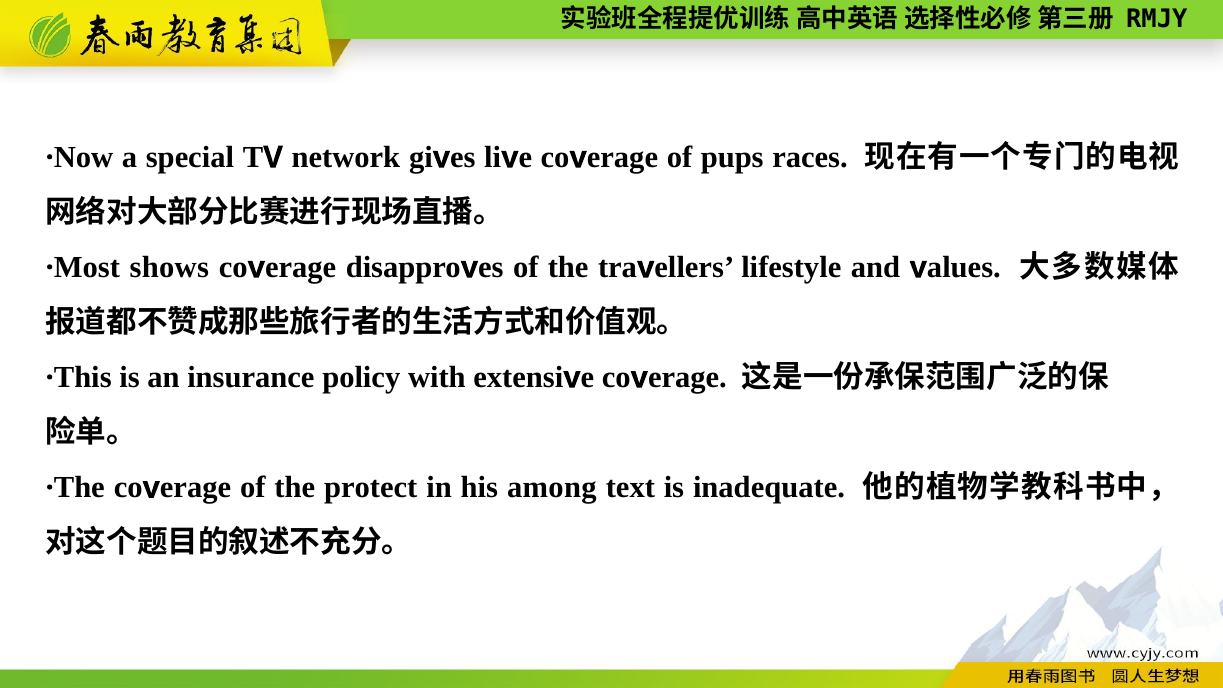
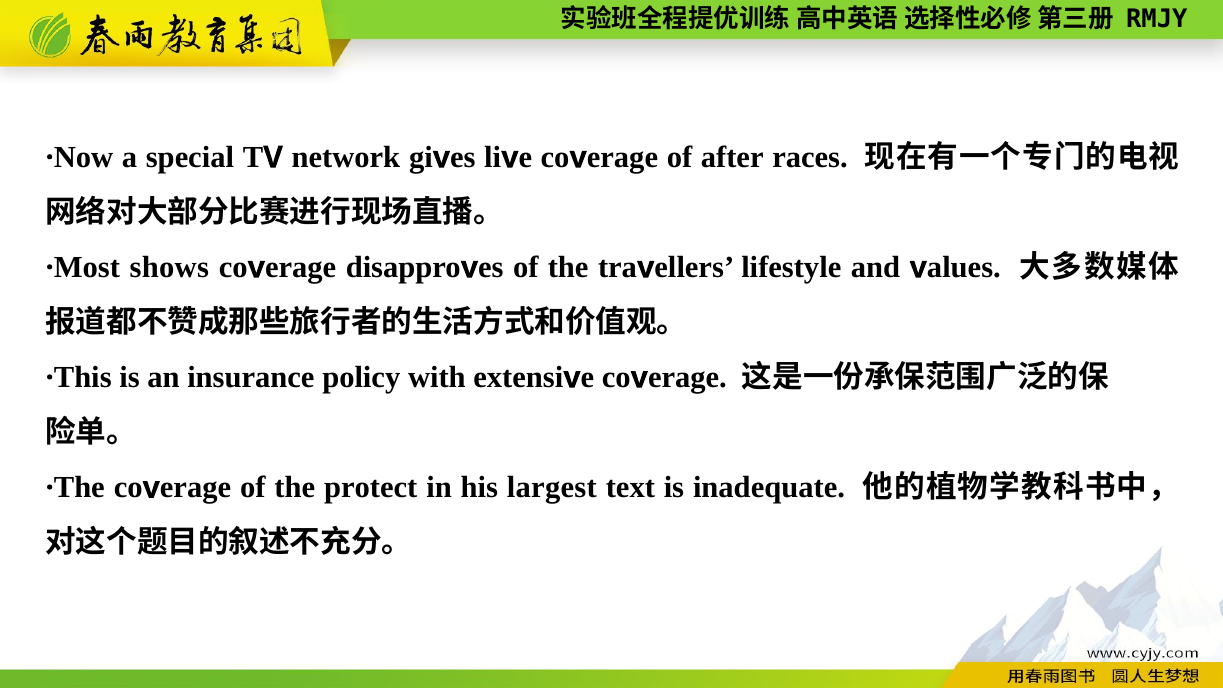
pups: pups -> after
among: among -> largest
